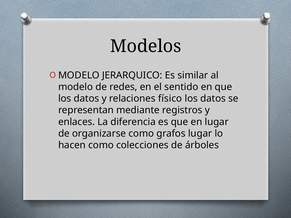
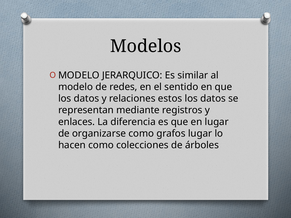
físico: físico -> estos
